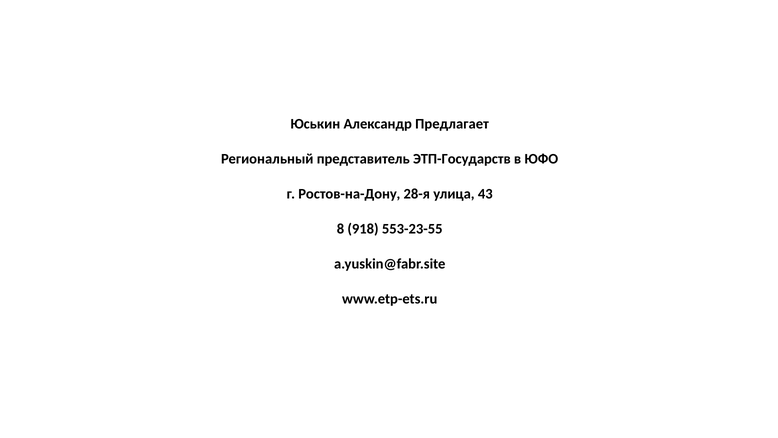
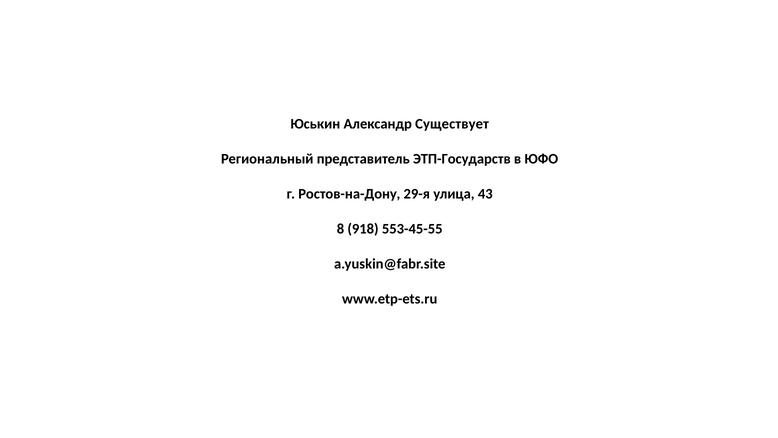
Предлагает: Предлагает -> Существует
28-я: 28-я -> 29-я
553-23-55: 553-23-55 -> 553-45-55
